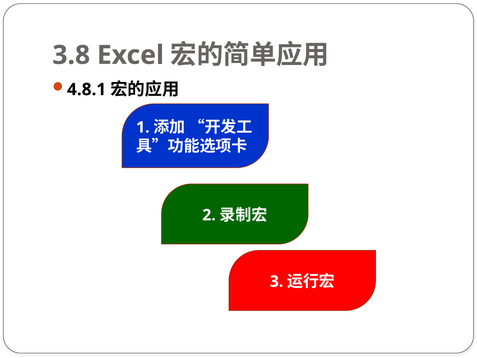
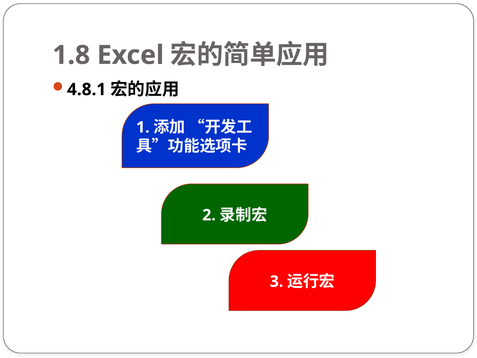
3.8: 3.8 -> 1.8
